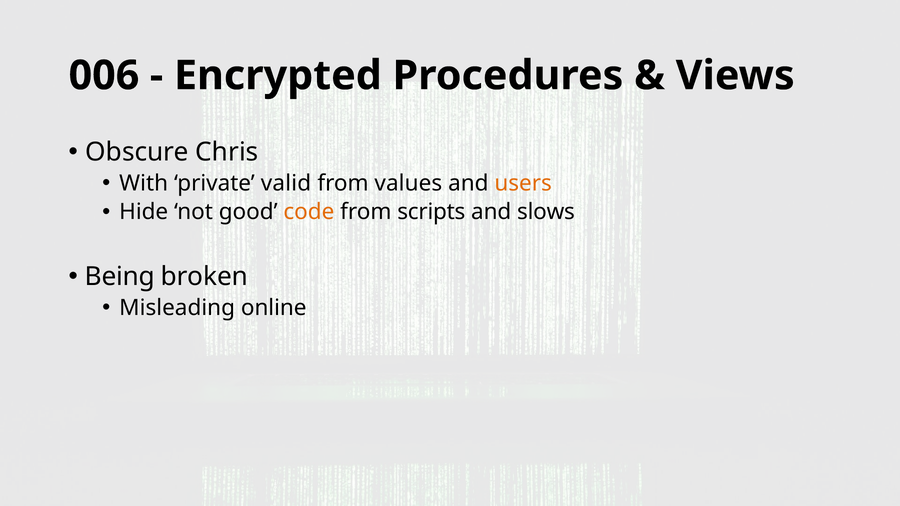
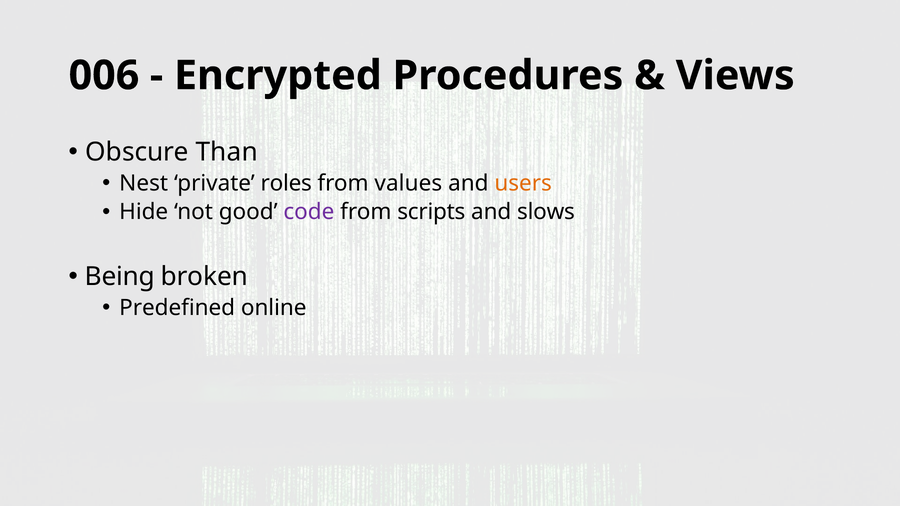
Chris: Chris -> Than
With: With -> Nest
valid: valid -> roles
code colour: orange -> purple
Misleading: Misleading -> Predefined
